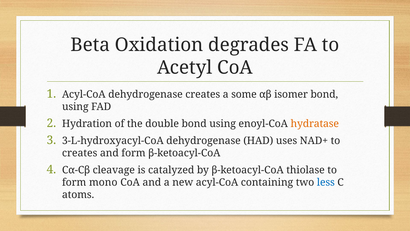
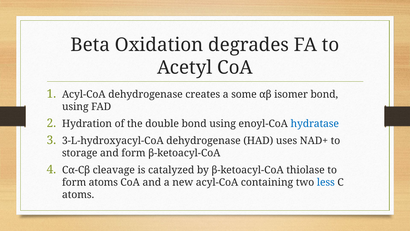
hydratase colour: orange -> blue
creates at (80, 153): creates -> storage
form mono: mono -> atoms
